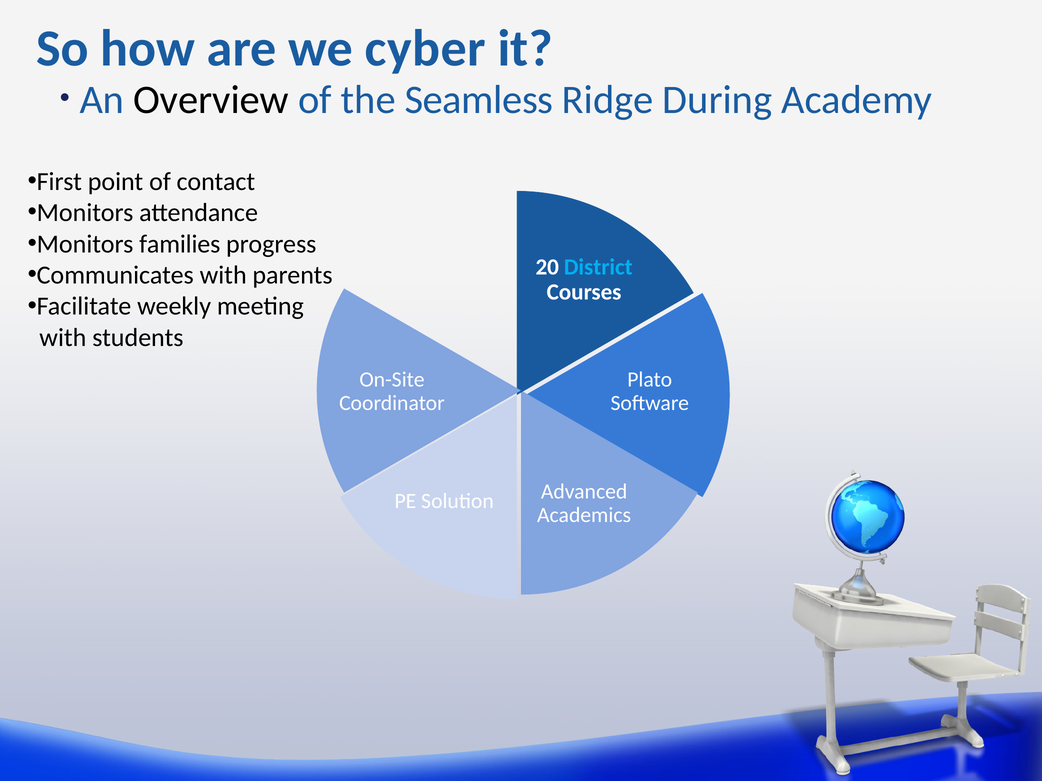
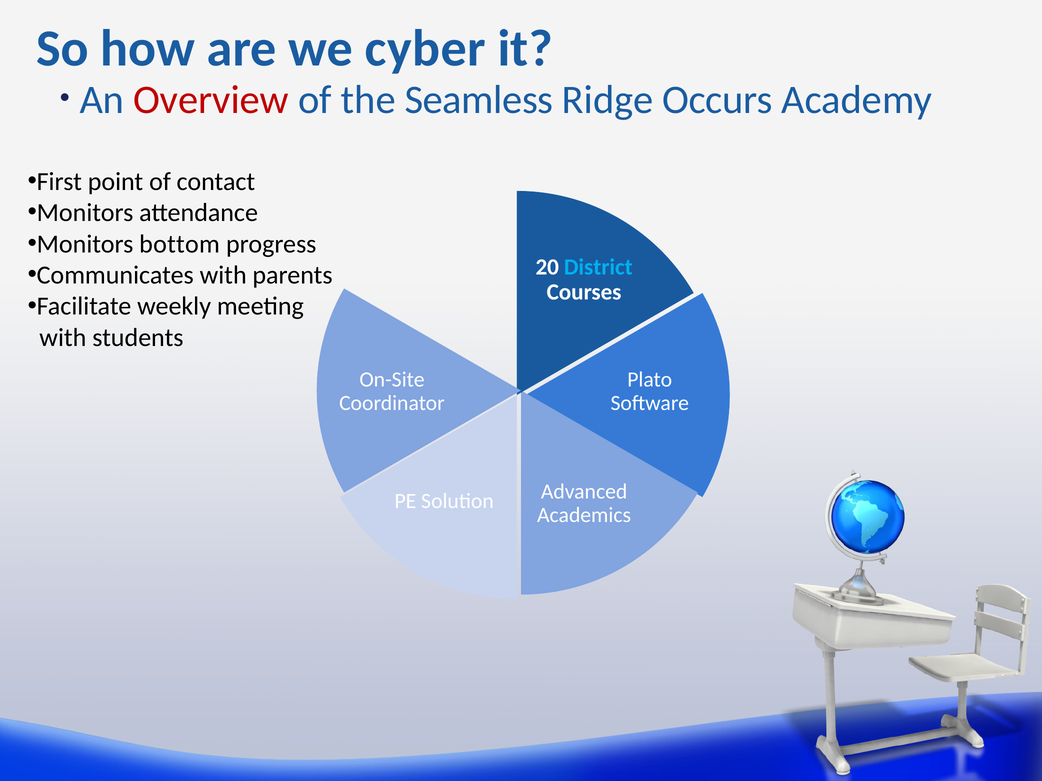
Overview colour: black -> red
During: During -> Occurs
families: families -> bottom
